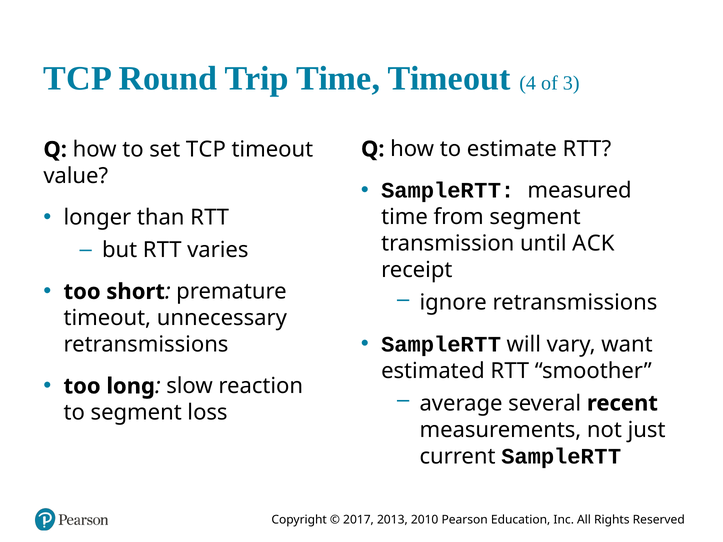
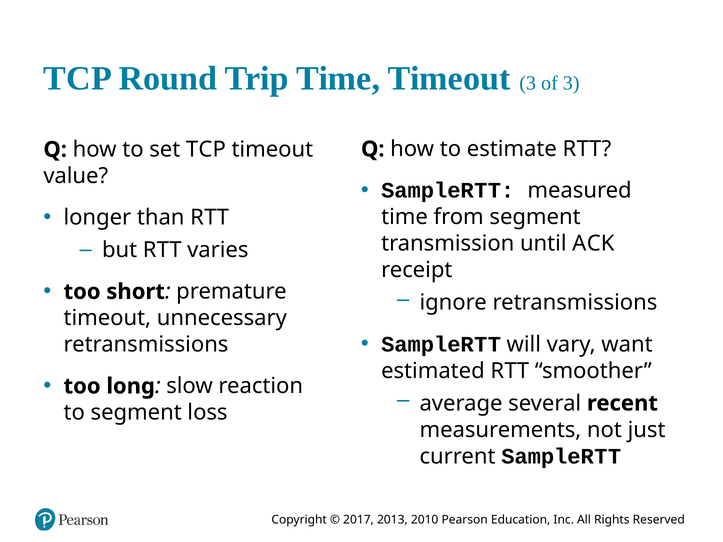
Timeout 4: 4 -> 3
